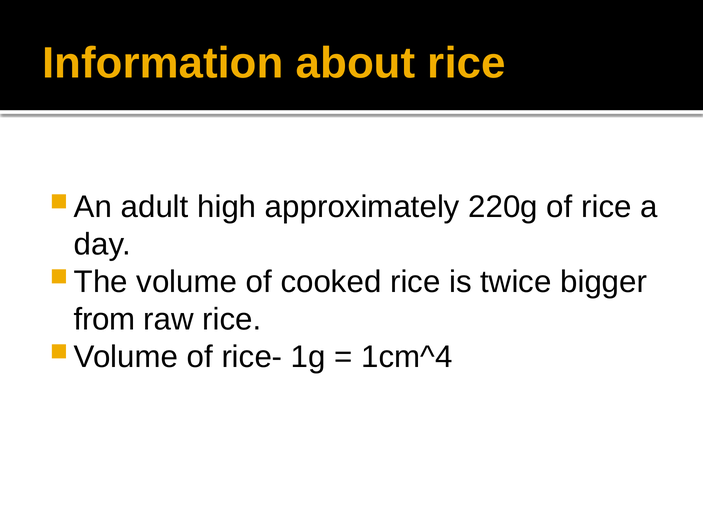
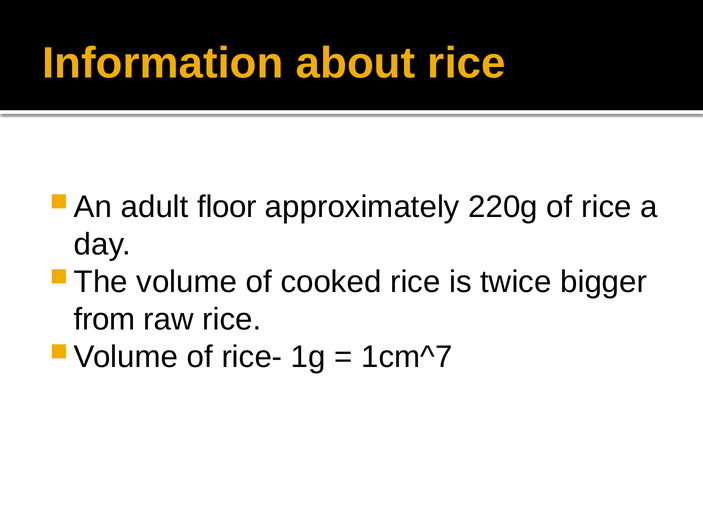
high: high -> floor
1cm^4: 1cm^4 -> 1cm^7
